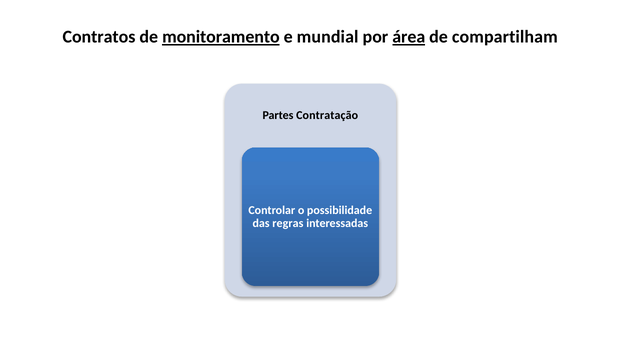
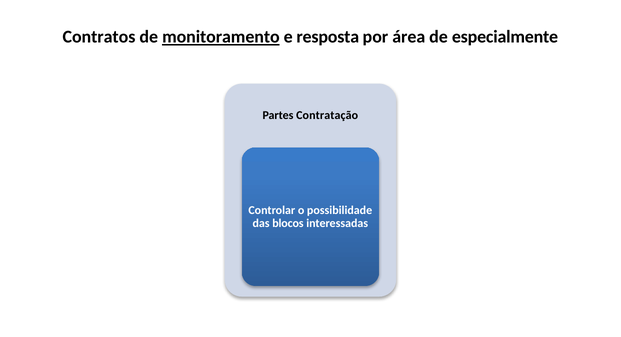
mundial: mundial -> resposta
área underline: present -> none
compartilham: compartilham -> especialmente
regras: regras -> blocos
